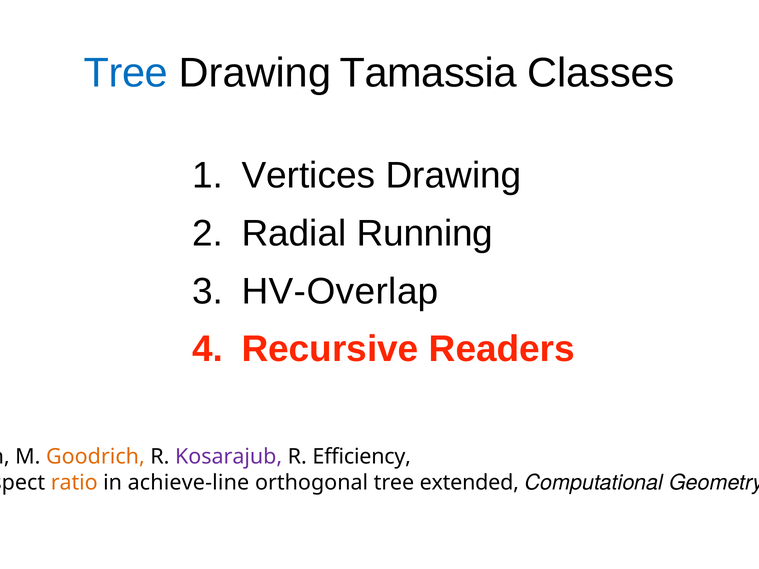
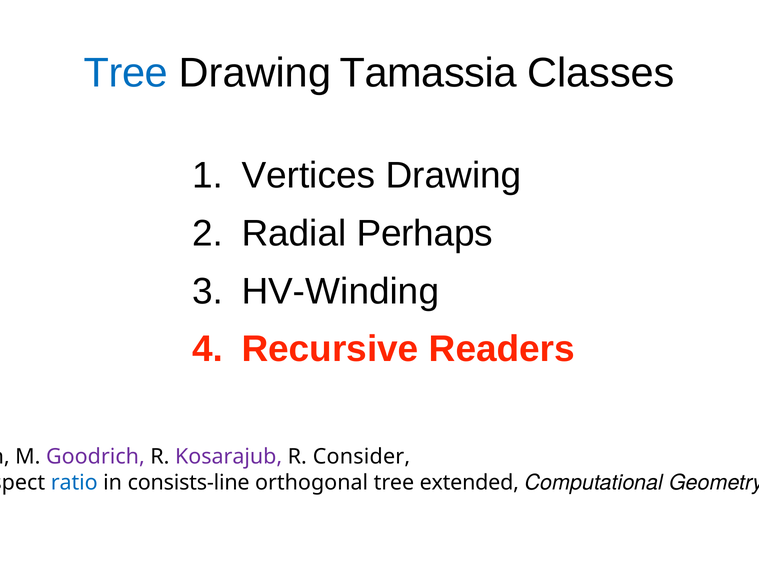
Running: Running -> Perhaps
HV-Overlap: HV-Overlap -> HV-Winding
Goodrich colour: orange -> purple
Efficiency: Efficiency -> Consider
ratio colour: orange -> blue
achieve-line: achieve-line -> consists-line
